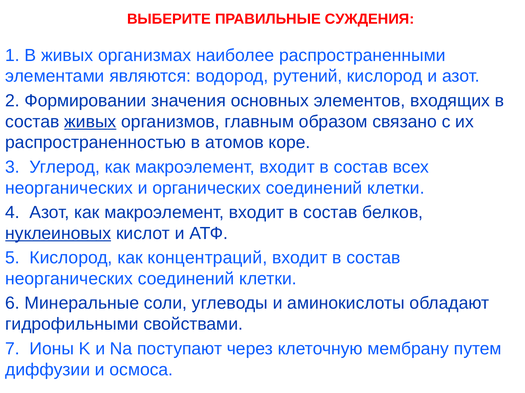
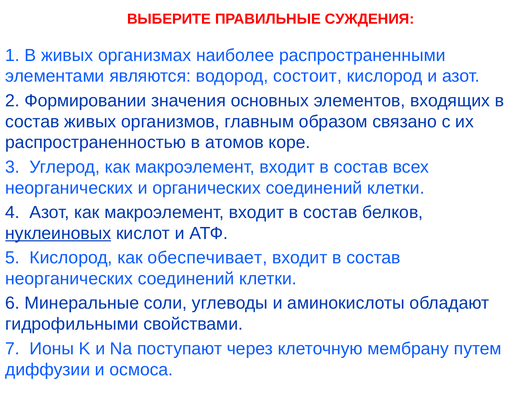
рутений: рутений -> состоит
живых at (90, 122) underline: present -> none
концентраций: концентраций -> обеспечивает
